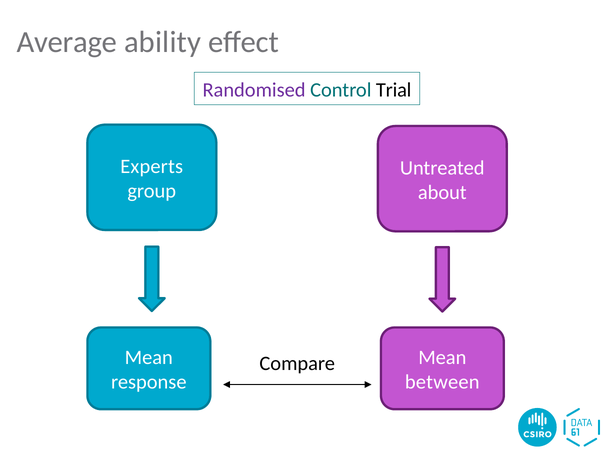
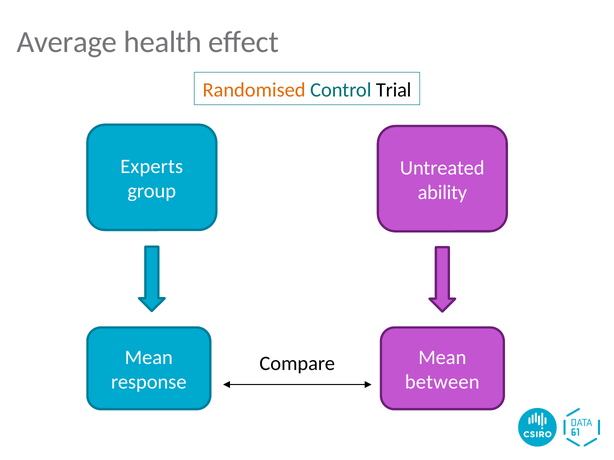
ability: ability -> health
Randomised colour: purple -> orange
about: about -> ability
